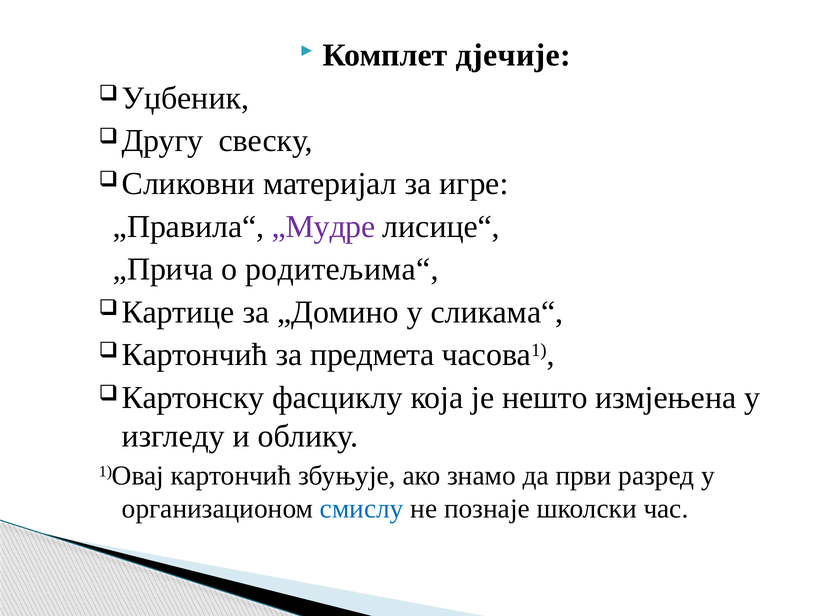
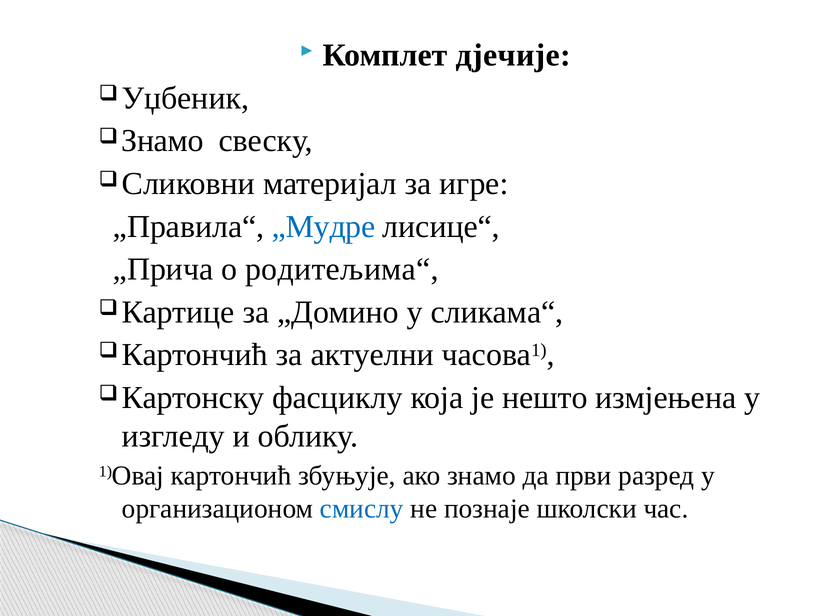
Другу at (163, 141): Другу -> Знамо
„Мудре colour: purple -> blue
предмета: предмета -> актуелни
